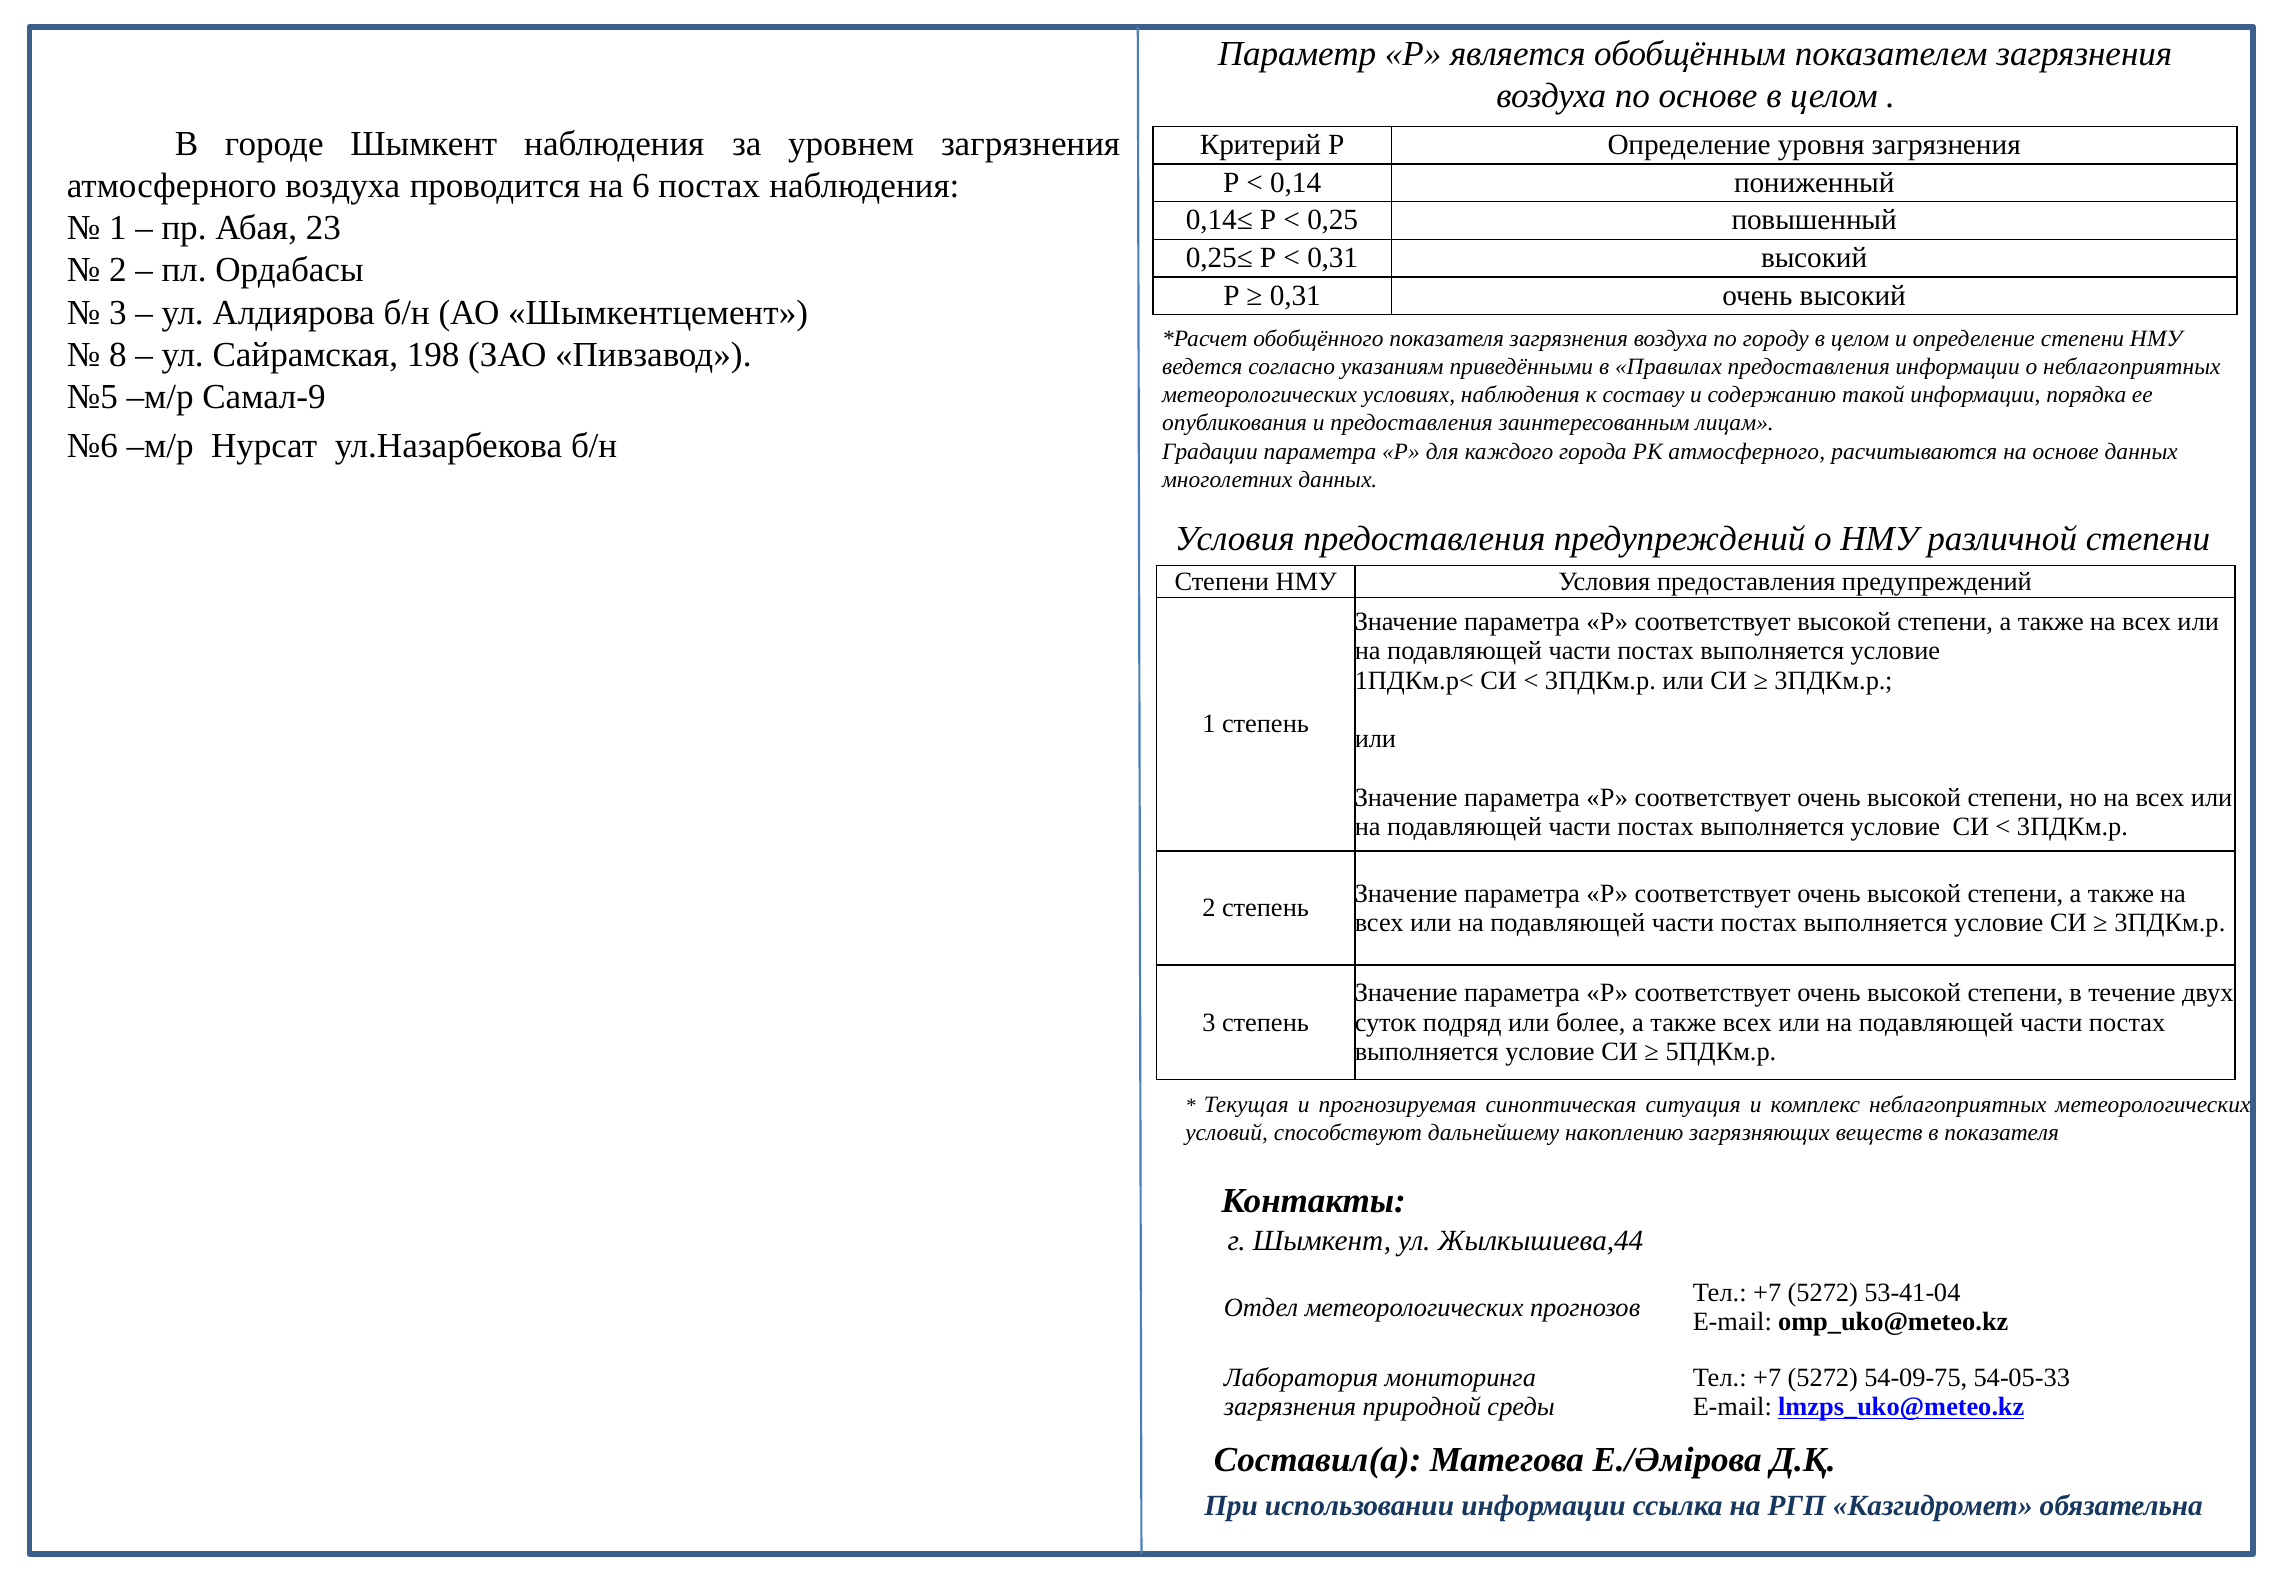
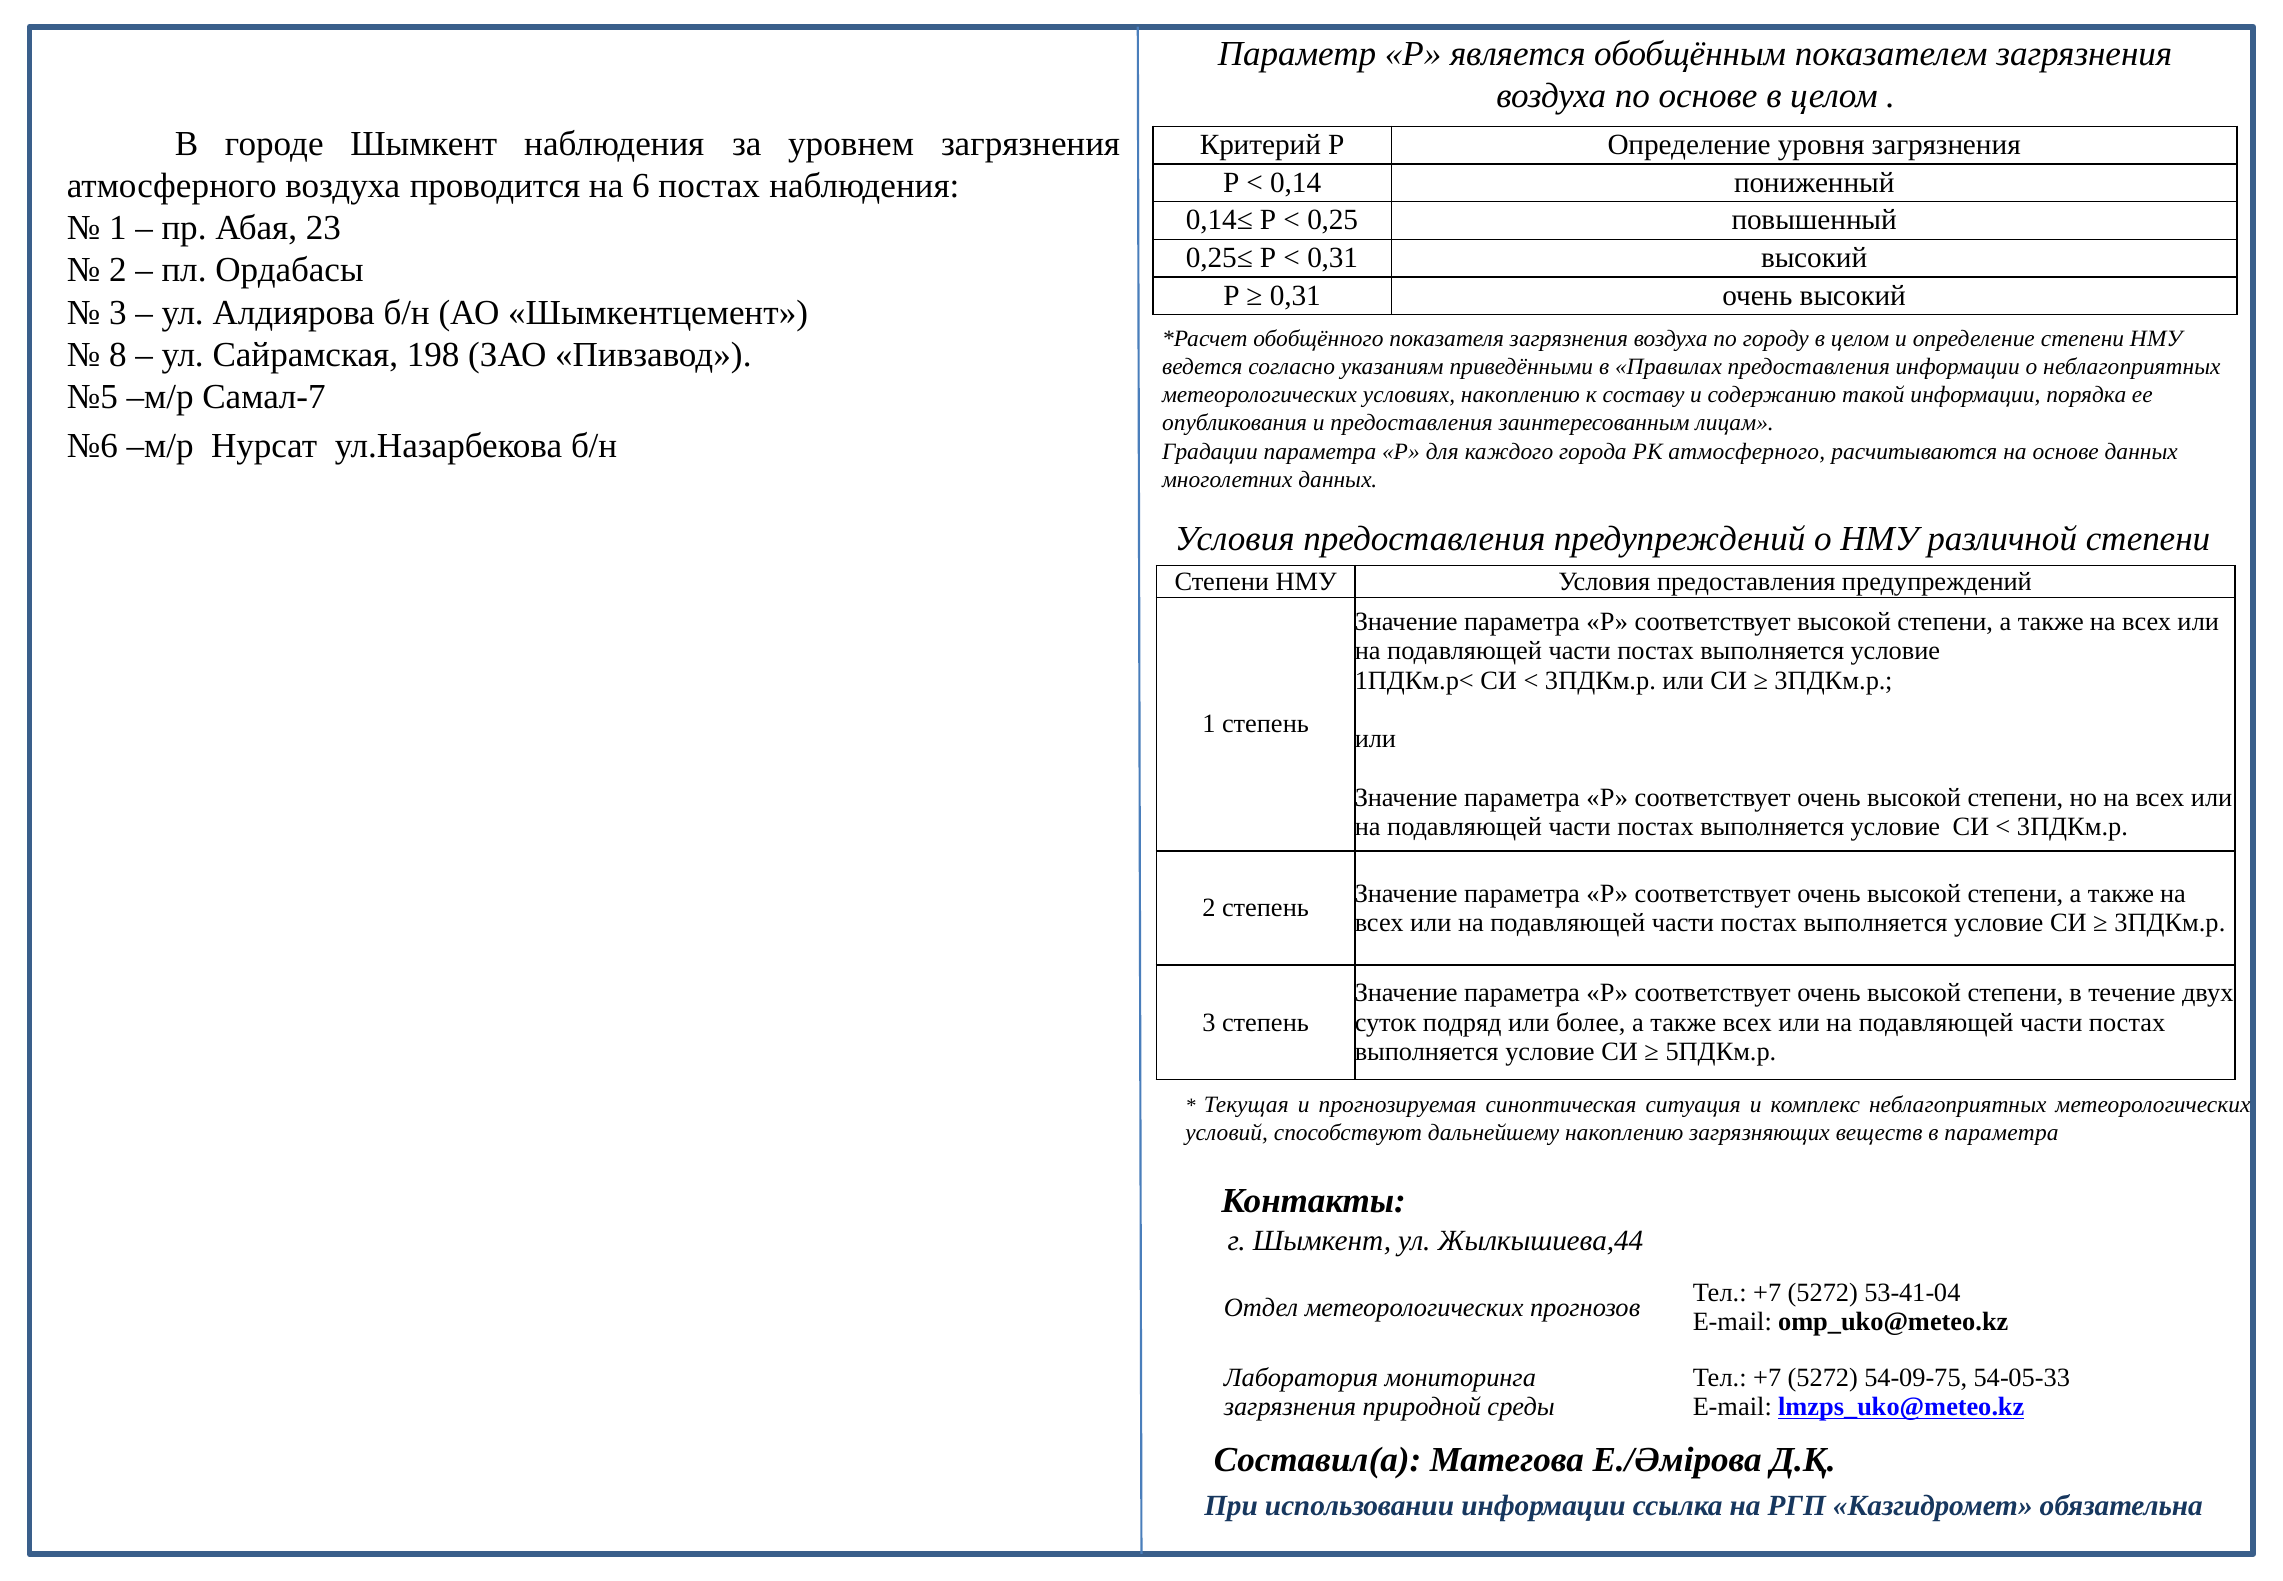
Самал-9: Самал-9 -> Самал-7
условиях наблюдения: наблюдения -> накоплению
в показателя: показателя -> параметра
